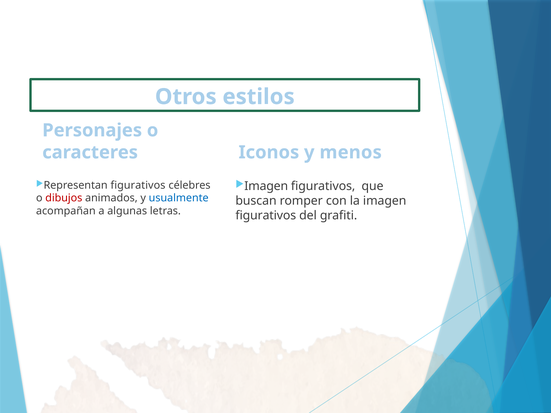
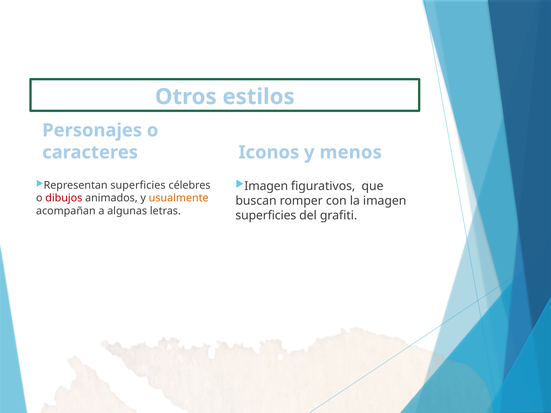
Representan figurativos: figurativos -> superficies
usualmente colour: blue -> orange
figurativos at (266, 216): figurativos -> superficies
